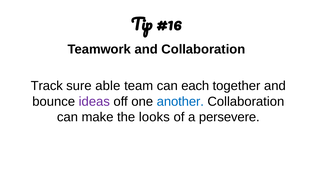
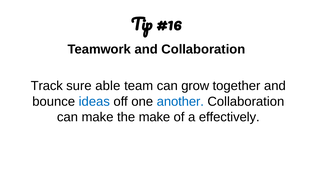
each: each -> grow
ideas colour: purple -> blue
the looks: looks -> make
persevere: persevere -> effectively
